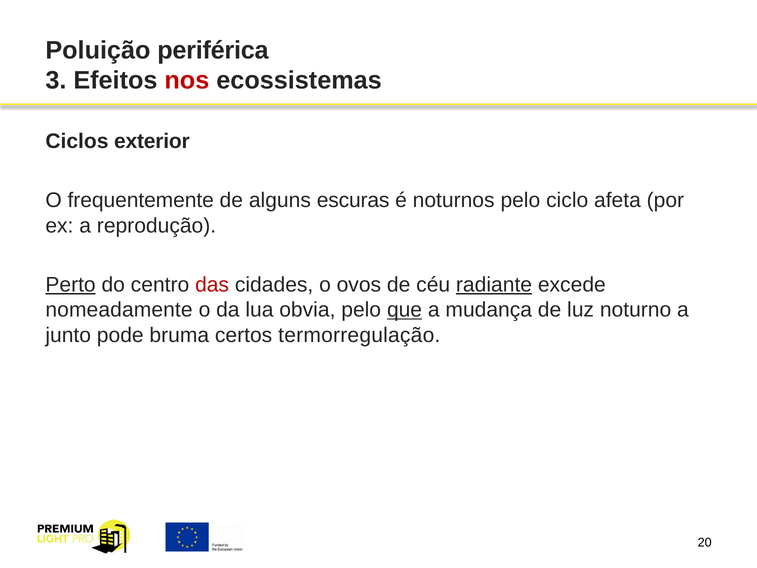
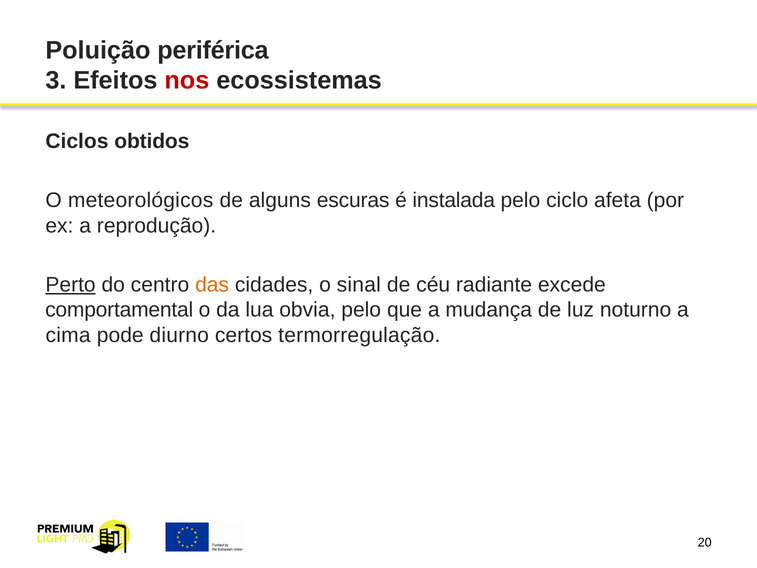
exterior: exterior -> obtidos
frequentemente: frequentemente -> meteorológicos
noturnos: noturnos -> instalada
das colour: red -> orange
ovos: ovos -> sinal
radiante underline: present -> none
nomeadamente: nomeadamente -> comportamental
que underline: present -> none
junto: junto -> cima
bruma: bruma -> diurno
